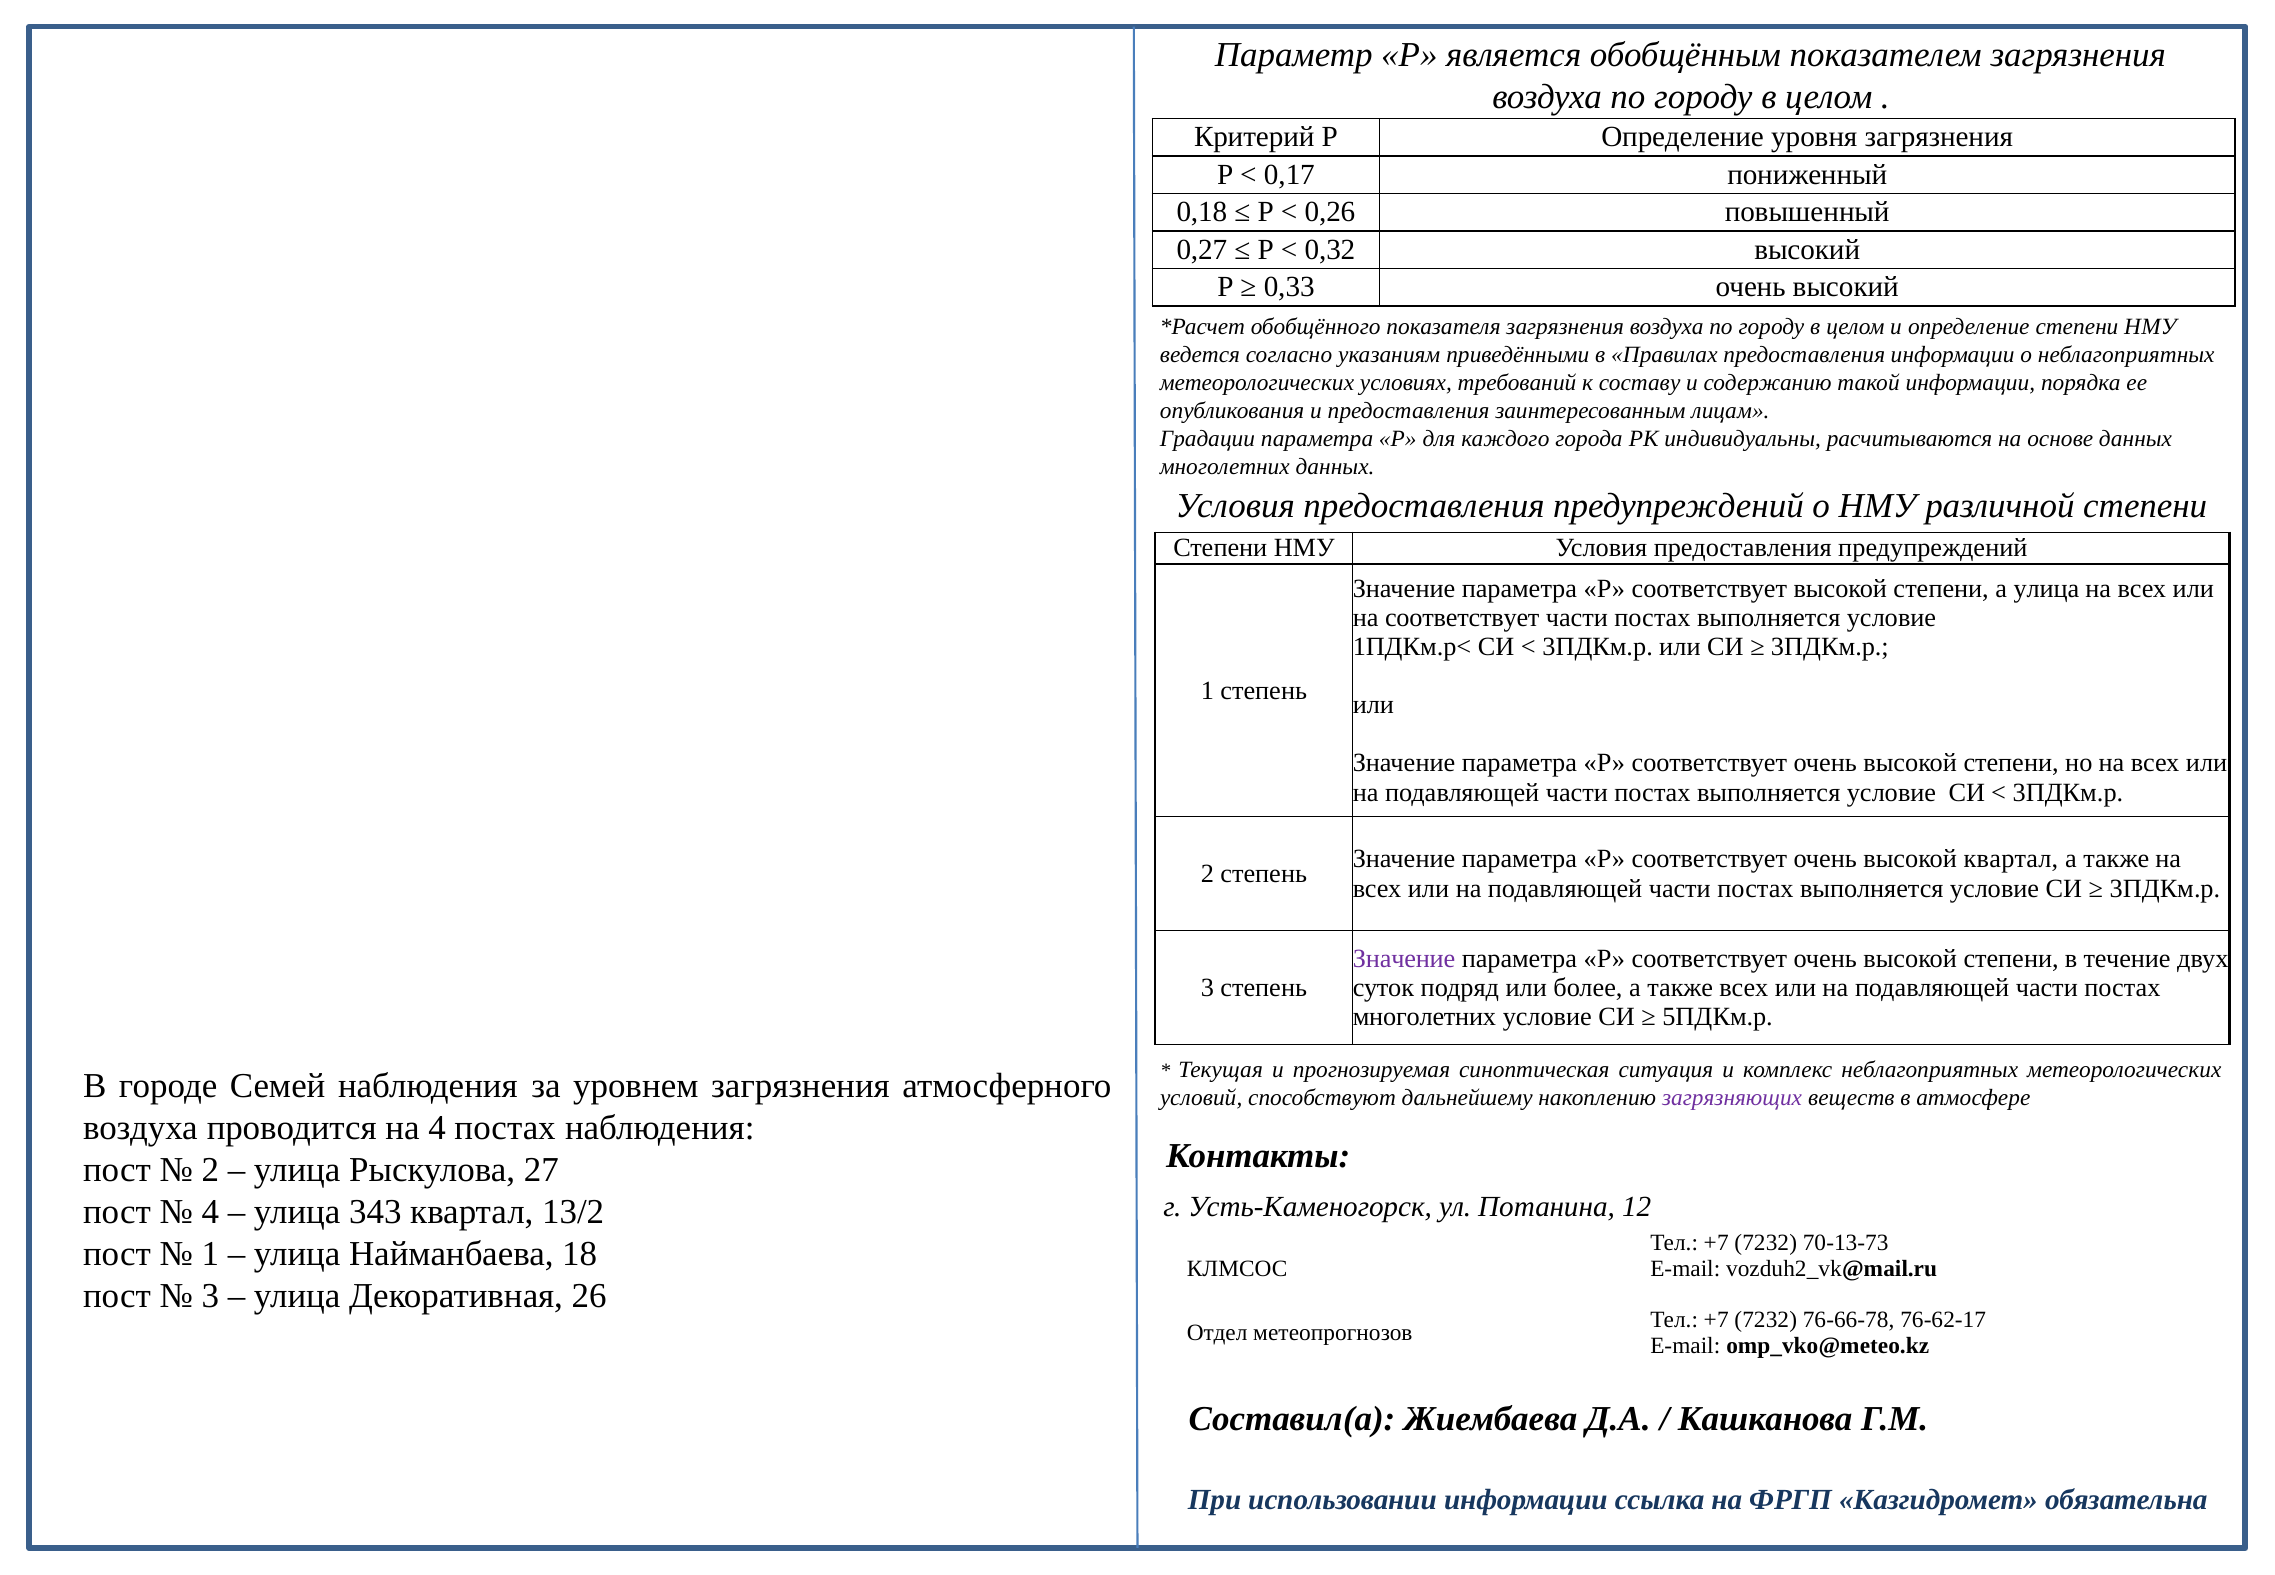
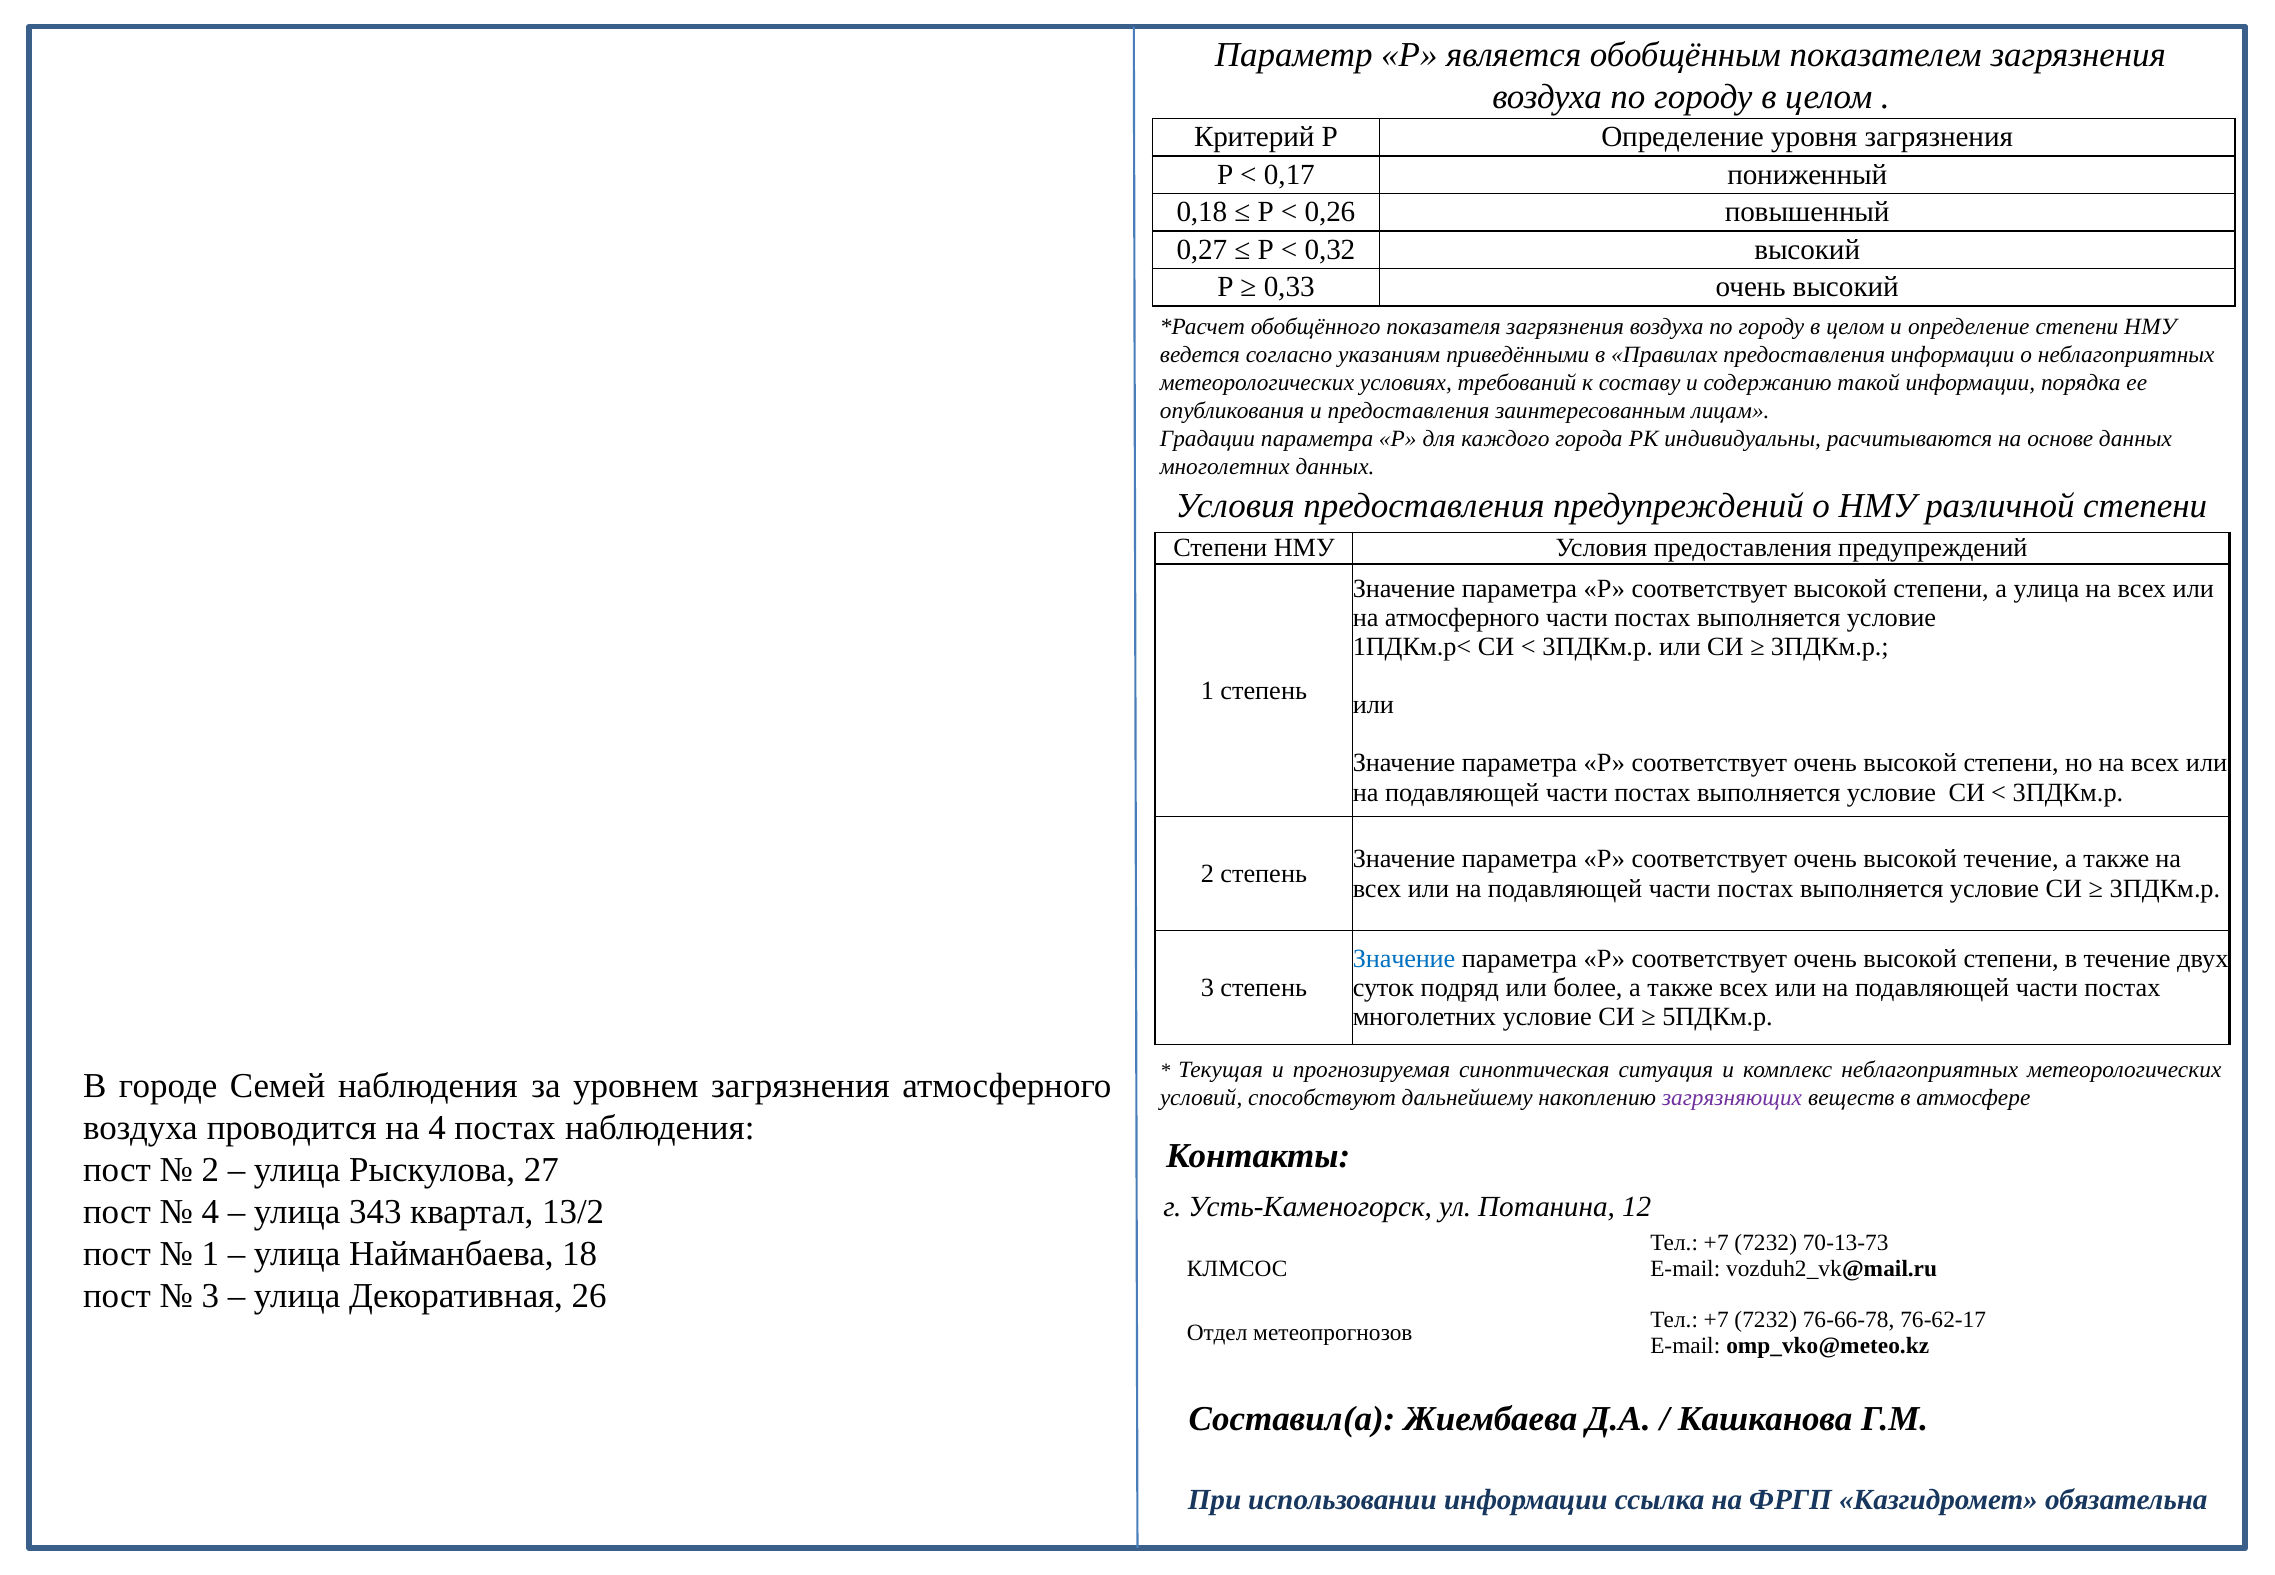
на соответствует: соответствует -> атмосферного
высокой квартал: квартал -> течение
Значение at (1404, 958) colour: purple -> blue
